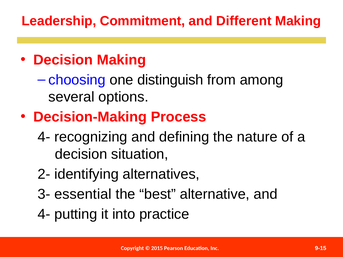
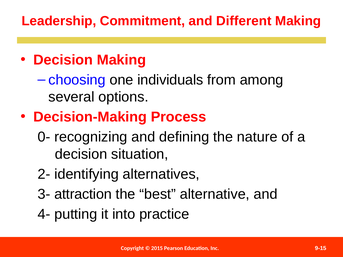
distinguish: distinguish -> individuals
4- at (44, 137): 4- -> 0-
essential: essential -> attraction
